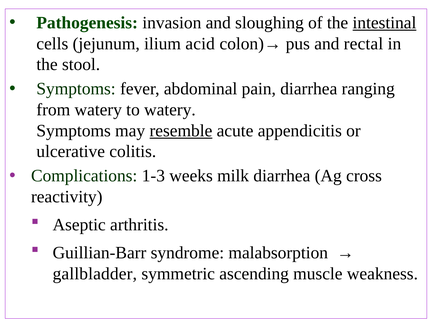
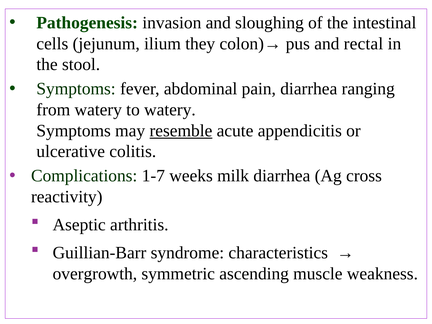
intestinal underline: present -> none
acid: acid -> they
1-3: 1-3 -> 1-7
malabsorption: malabsorption -> characteristics
gallbladder: gallbladder -> overgrowth
